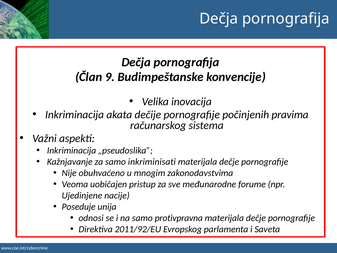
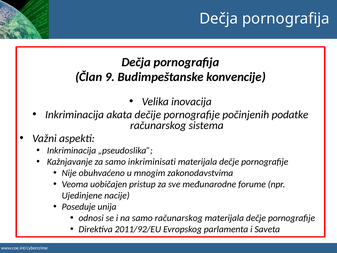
pravima: pravima -> podatke
samo protivpravna: protivpravna -> računarskog
